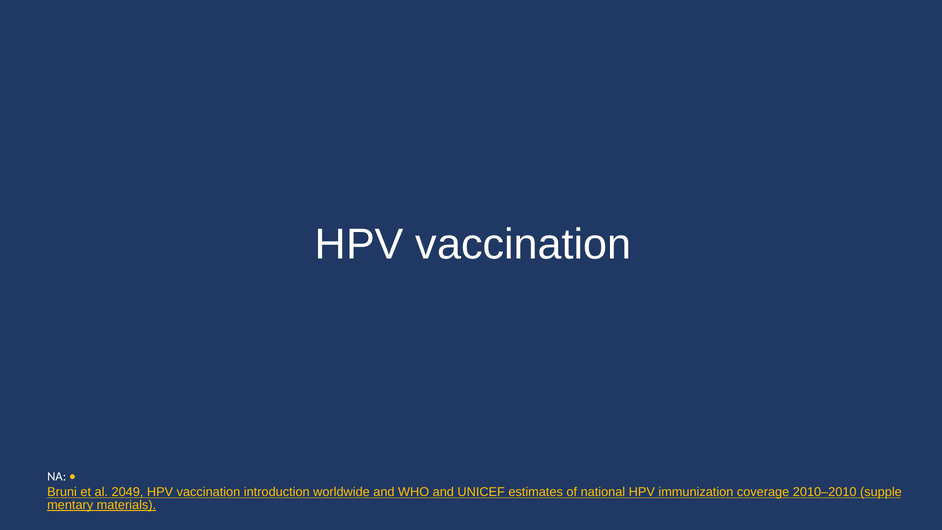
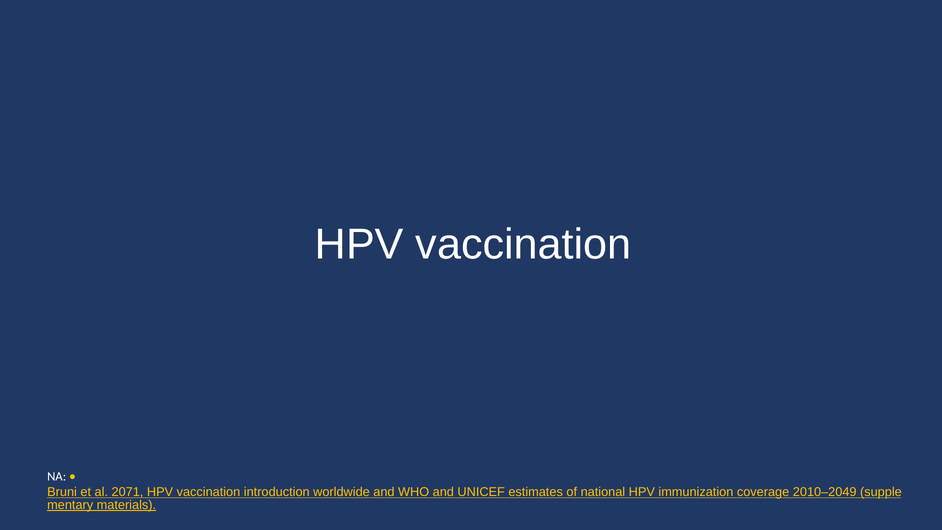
2049: 2049 -> 2071
2010–2010: 2010–2010 -> 2010–2049
